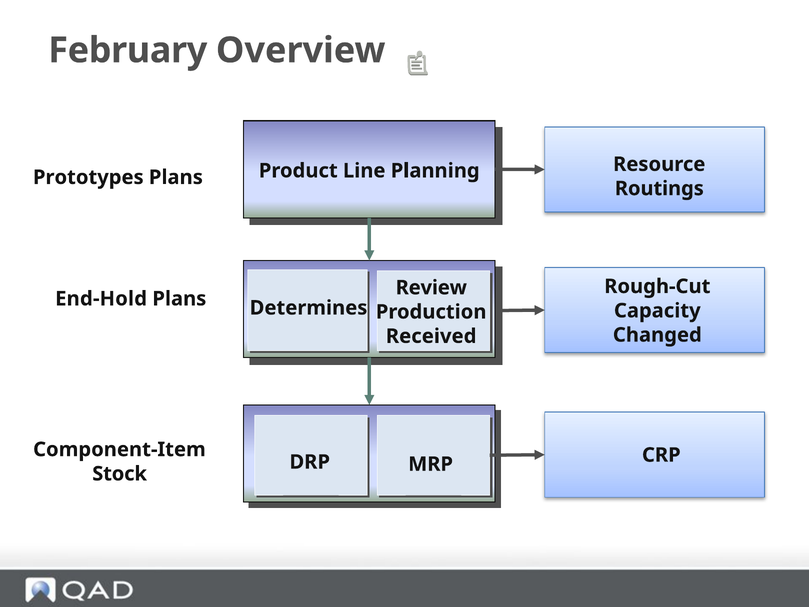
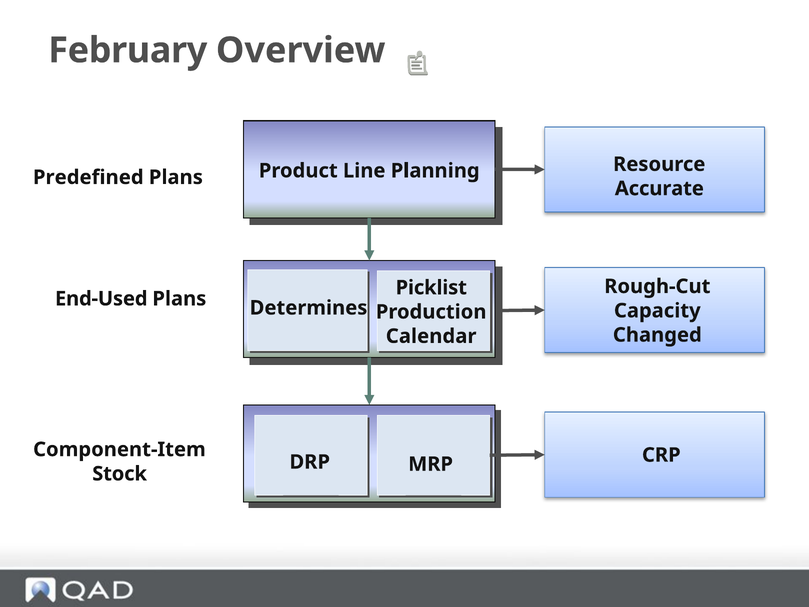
Prototypes: Prototypes -> Predefined
Routings: Routings -> Accurate
Review: Review -> Picklist
End-Hold: End-Hold -> End-Used
Received: Received -> Calendar
